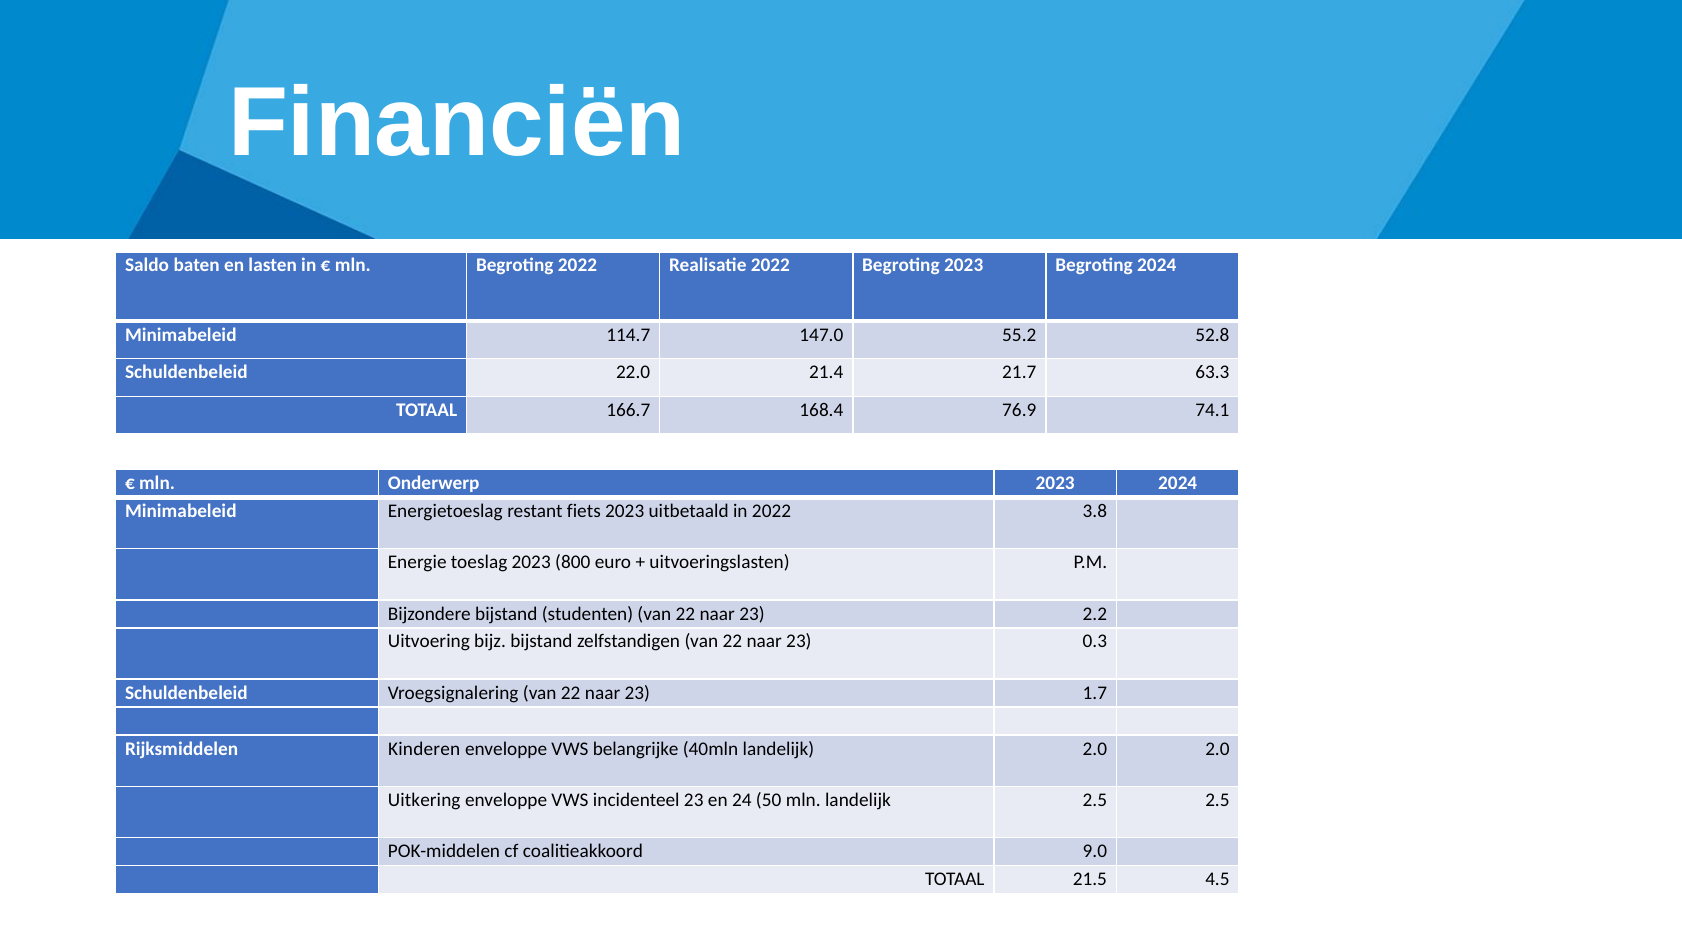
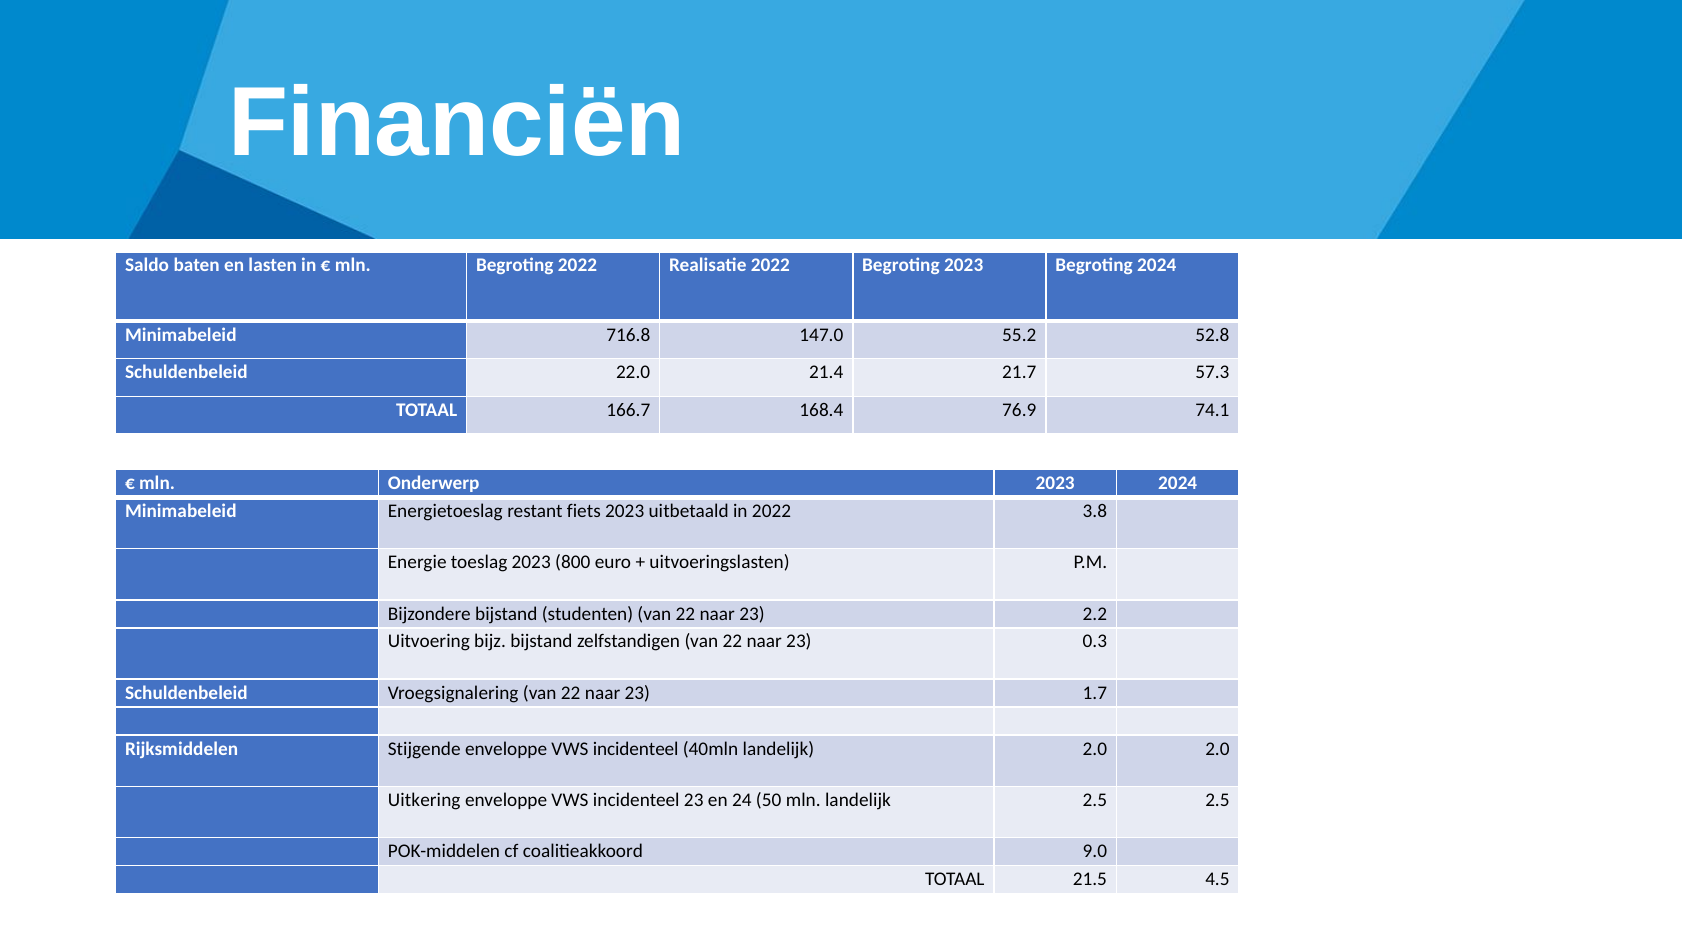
114.7: 114.7 -> 716.8
63.3: 63.3 -> 57.3
Kinderen: Kinderen -> Stijgende
belangrijke at (636, 749): belangrijke -> incidenteel
